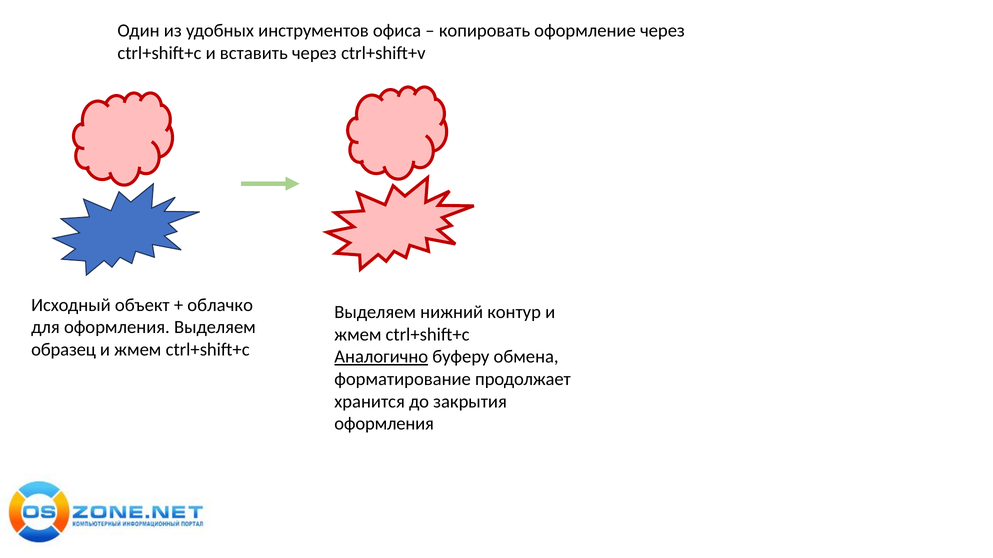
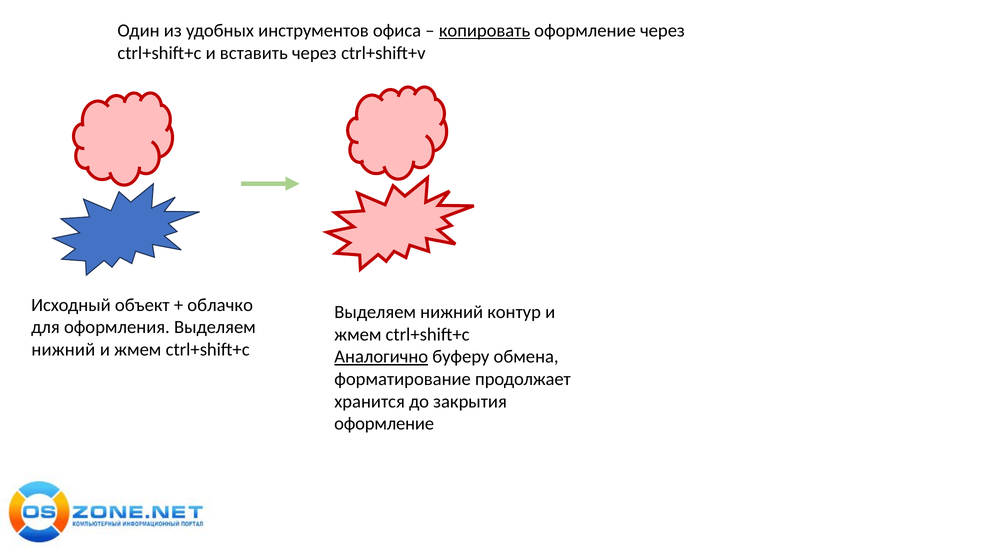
копировать underline: none -> present
образец at (64, 350): образец -> нижний
оформления at (384, 424): оформления -> оформление
